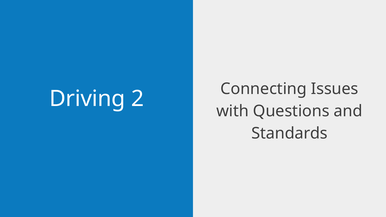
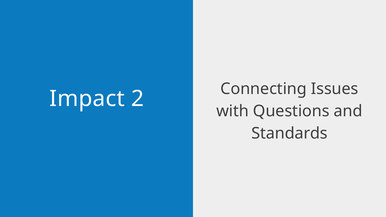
Driving: Driving -> Impact
